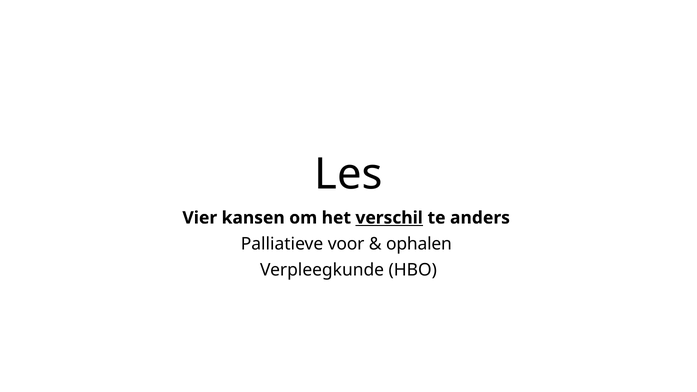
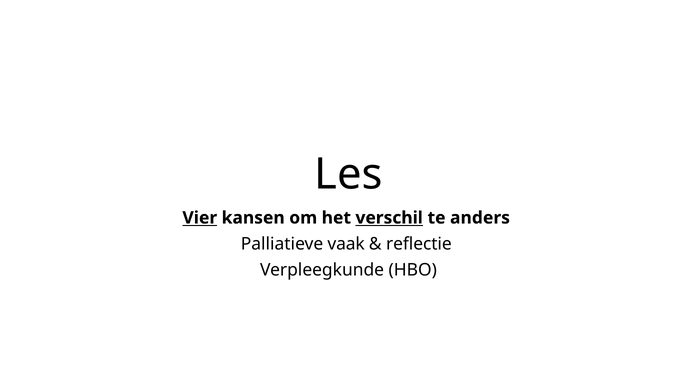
Vier underline: none -> present
voor: voor -> vaak
ophalen: ophalen -> reflectie
